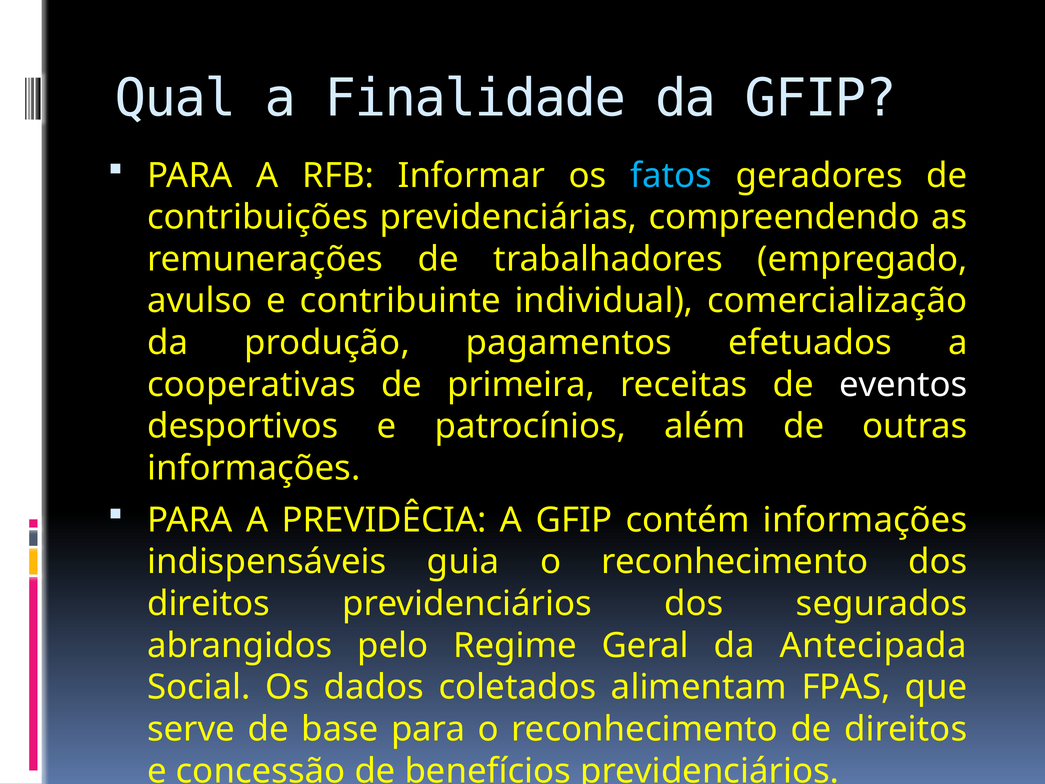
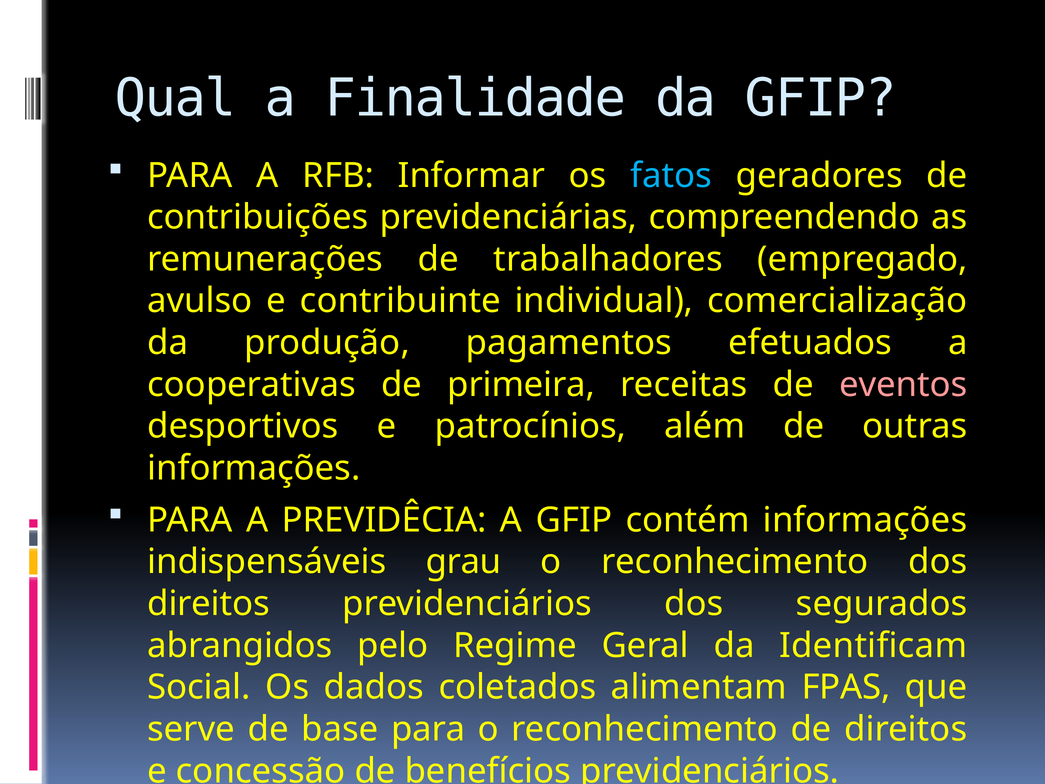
eventos colour: white -> pink
guia: guia -> grau
Antecipada: Antecipada -> Identificam
